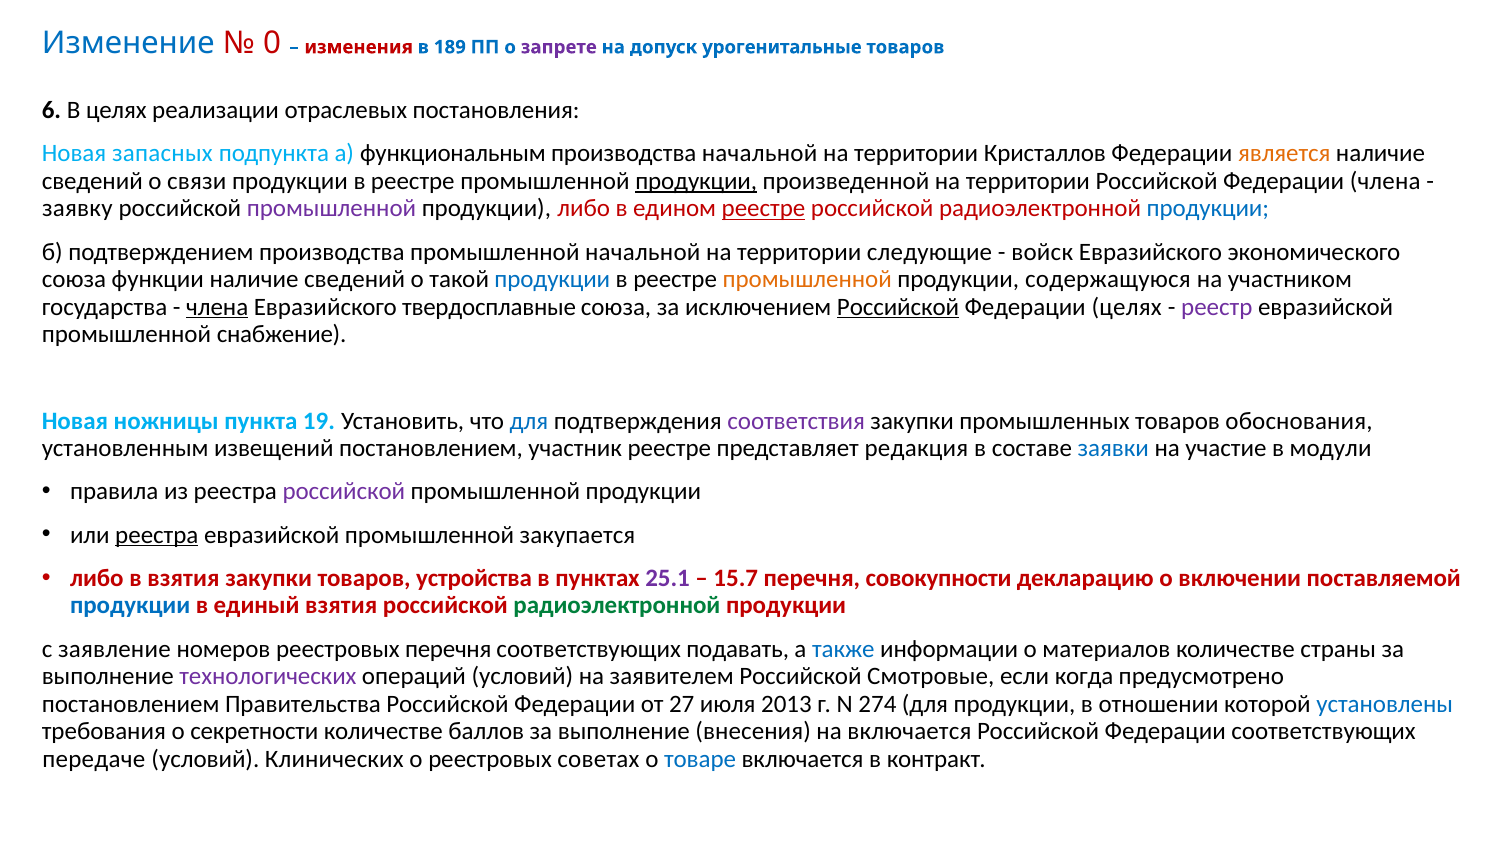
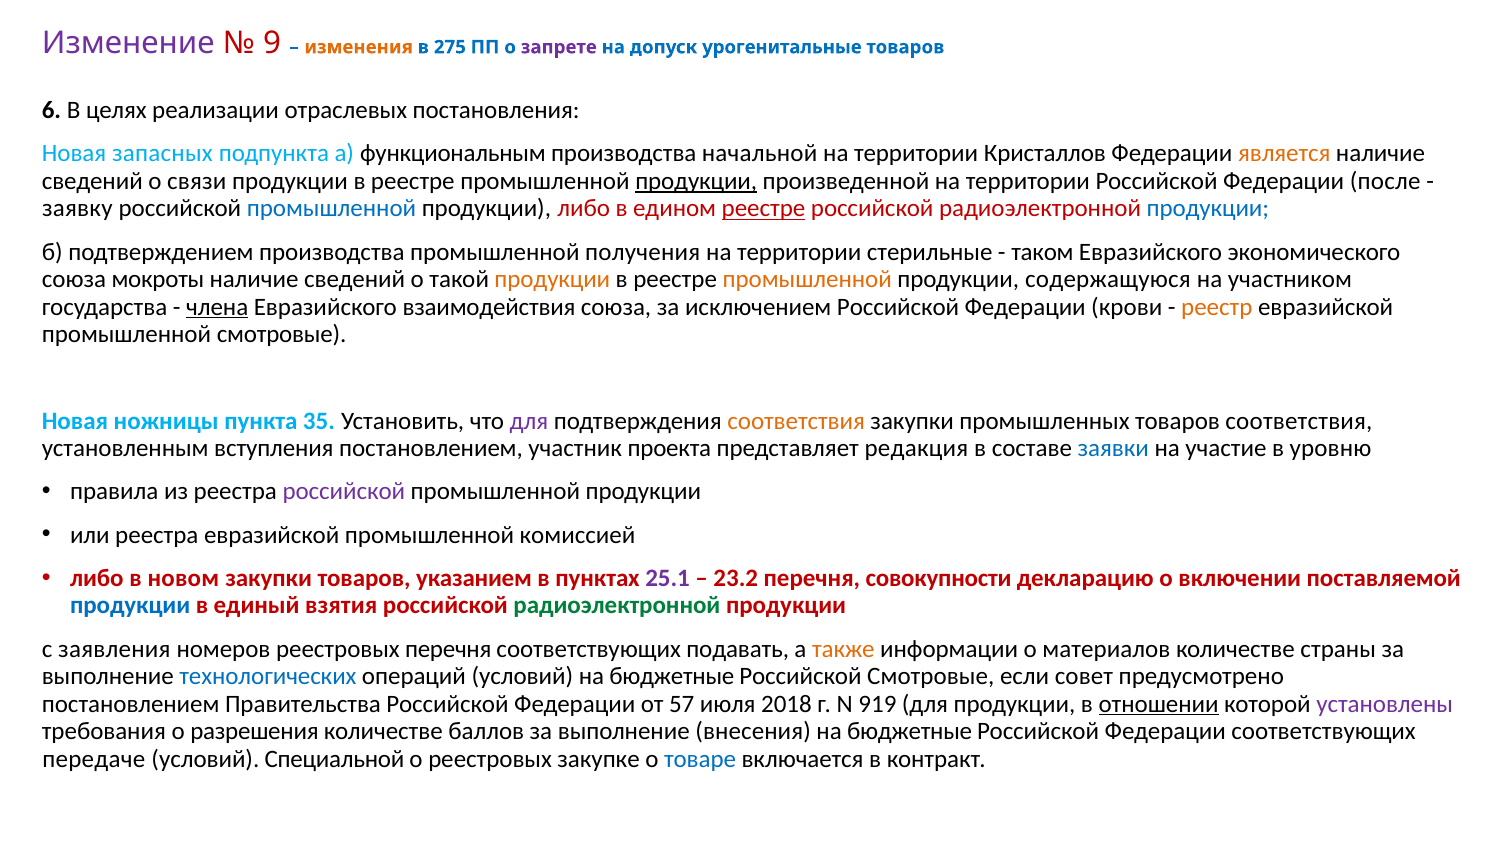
Изменение colour: blue -> purple
0: 0 -> 9
изменения colour: red -> orange
189: 189 -> 275
Федерации члена: члена -> после
промышленной at (332, 209) colour: purple -> blue
промышленной начальной: начальной -> получения
следующие: следующие -> стерильные
войск: войск -> таком
функции: функции -> мокроты
продукции at (552, 279) colour: blue -> orange
твердосплавные: твердосплавные -> взаимодействия
Российской at (898, 307) underline: present -> none
Федерации целях: целях -> крови
реестр colour: purple -> orange
промышленной снабжение: снабжение -> смотровые
19: 19 -> 35
для at (529, 421) colour: blue -> purple
соответствия at (796, 421) colour: purple -> orange
товаров обоснования: обоснования -> соответствия
извещений: извещений -> вступления
участник реестре: реестре -> проекта
модули: модули -> уровню
реестра at (157, 535) underline: present -> none
закупается: закупается -> комиссией
в взятия: взятия -> новом
устройства: устройства -> указанием
15.7: 15.7 -> 23.2
заявление: заявление -> заявления
также colour: blue -> orange
технологических colour: purple -> blue
условий на заявителем: заявителем -> бюджетные
когда: когда -> совет
27: 27 -> 57
2013: 2013 -> 2018
274: 274 -> 919
отношении underline: none -> present
установлены colour: blue -> purple
секретности: секретности -> разрешения
включается at (909, 731): включается -> бюджетные
Клинических: Клинических -> Специальной
советах: советах -> закупке
